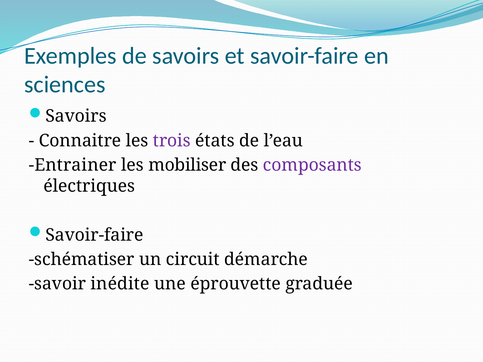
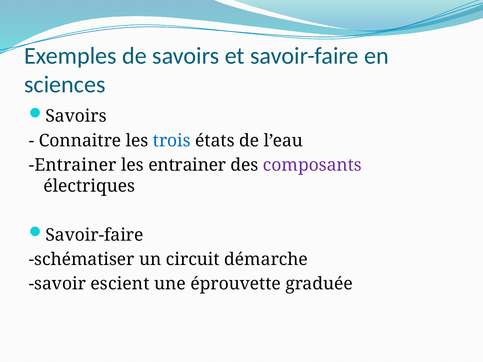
trois colour: purple -> blue
les mobiliser: mobiliser -> entrainer
inédite: inédite -> escient
